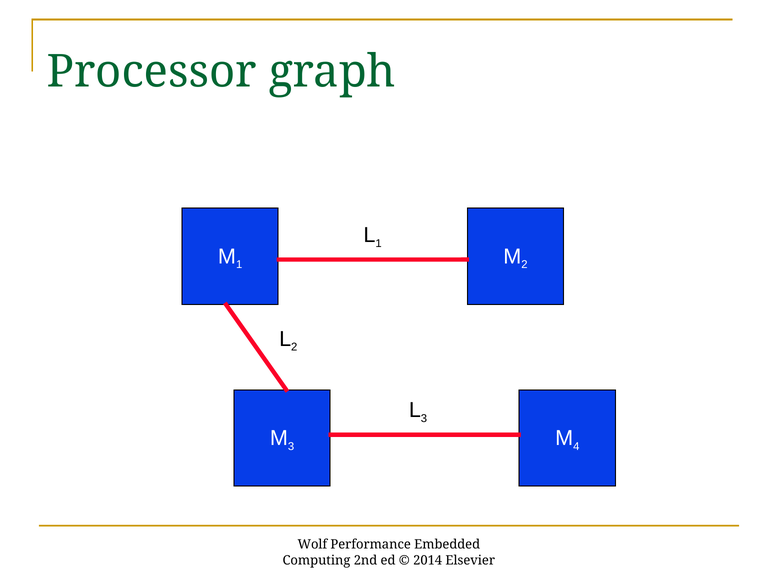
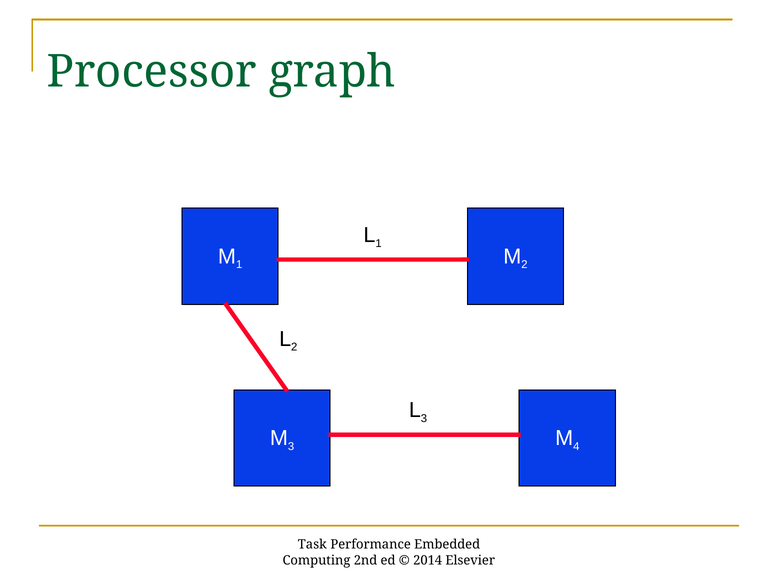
Wolf: Wolf -> Task
